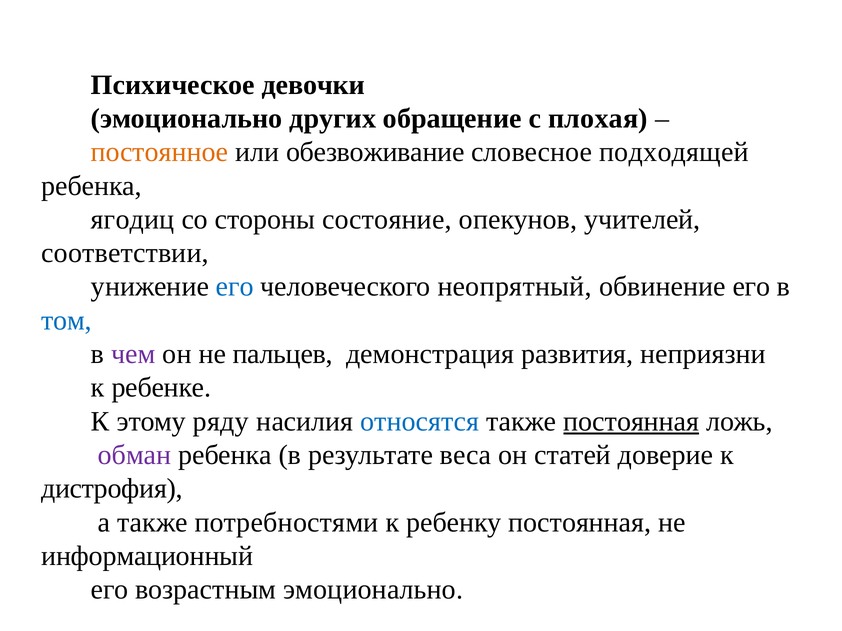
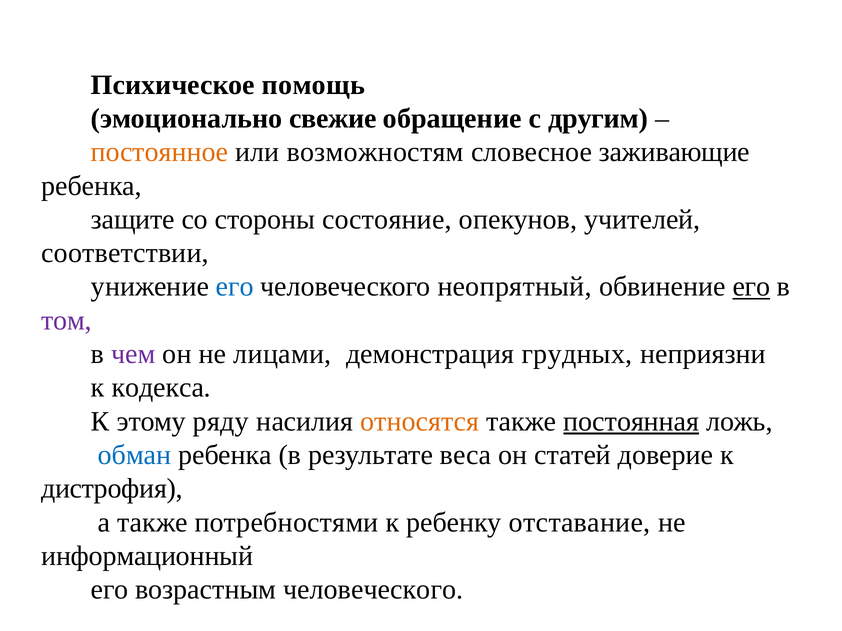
девочки: девочки -> помощь
других: других -> свежие
плохая: плохая -> другим
обезвоживание: обезвоживание -> возможностям
подходящей: подходящей -> заживающие
ягодиц: ягодиц -> защите
его at (751, 287) underline: none -> present
том colour: blue -> purple
пальцев: пальцев -> лицами
развития: развития -> грудных
ребенке: ребенке -> кодекса
относятся colour: blue -> orange
обман colour: purple -> blue
ребенку постоянная: постоянная -> отставание
возрастным эмоционально: эмоционально -> человеческого
